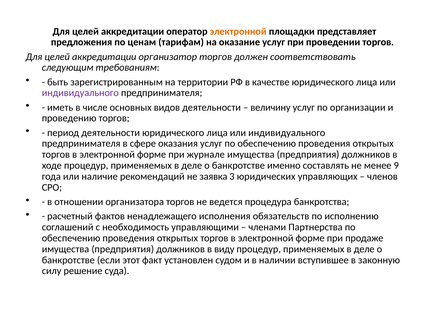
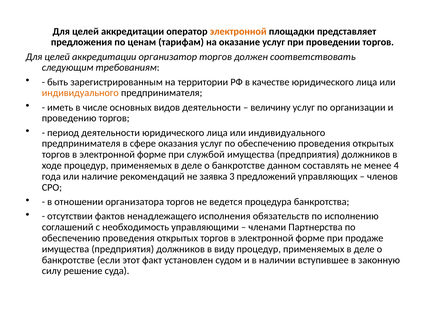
индивидуального at (80, 93) colour: purple -> orange
журнале: журнале -> службой
именно: именно -> данном
9: 9 -> 4
юридических: юридических -> предложений
расчетный: расчетный -> отсутствии
